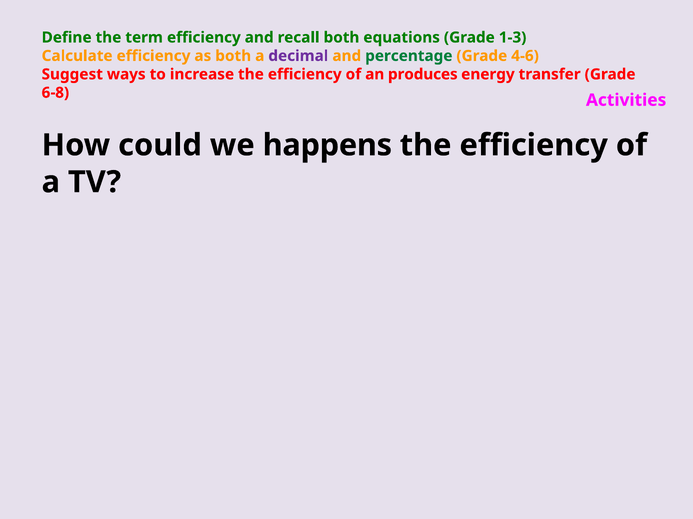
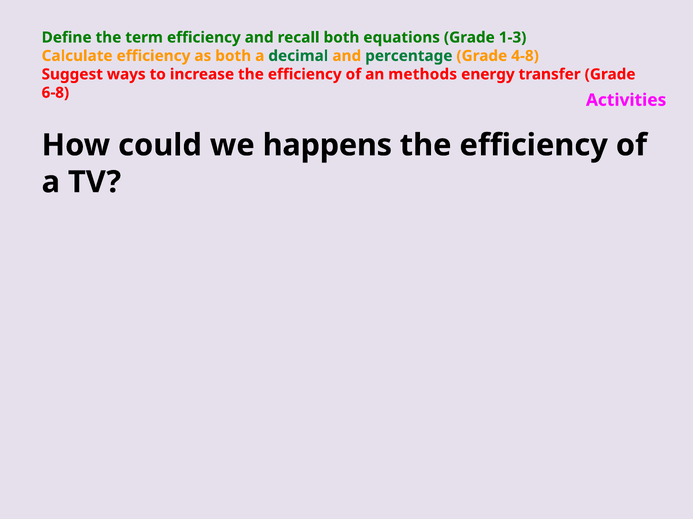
decimal colour: purple -> green
4-6: 4-6 -> 4-8
produces: produces -> methods
